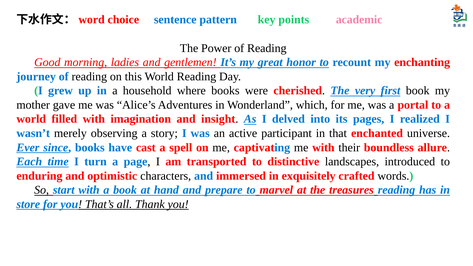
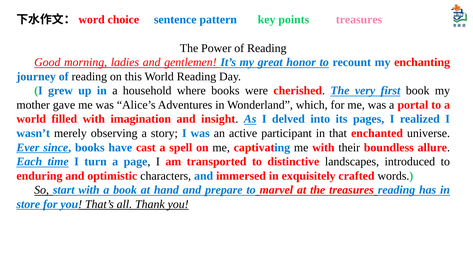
academic at (359, 20): academic -> treasures
